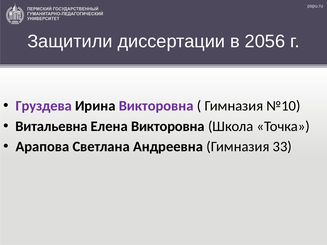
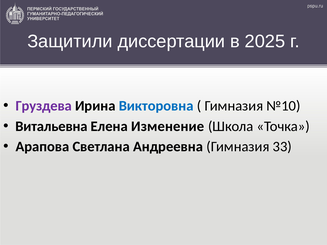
2056: 2056 -> 2025
Викторовна at (156, 106) colour: purple -> blue
Елена Викторовна: Викторовна -> Изменение
